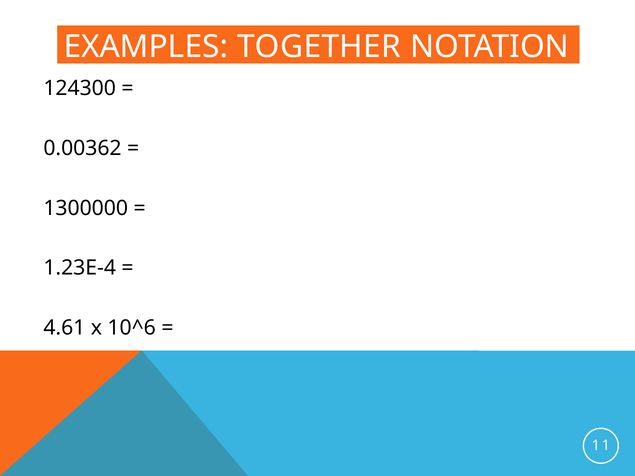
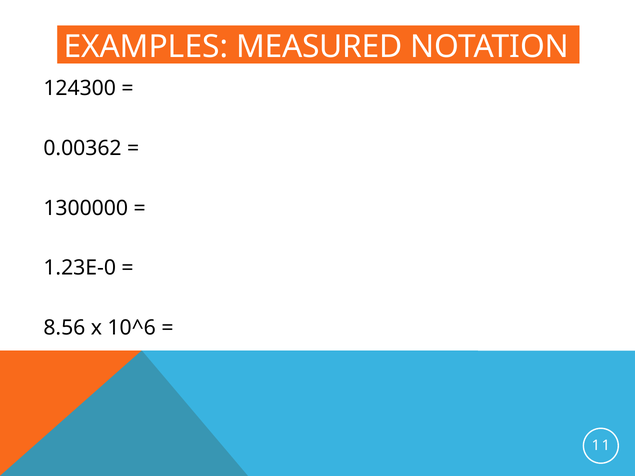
TOGETHER: TOGETHER -> MEASURED
1.23E-4: 1.23E-4 -> 1.23E-0
4.61: 4.61 -> 8.56
